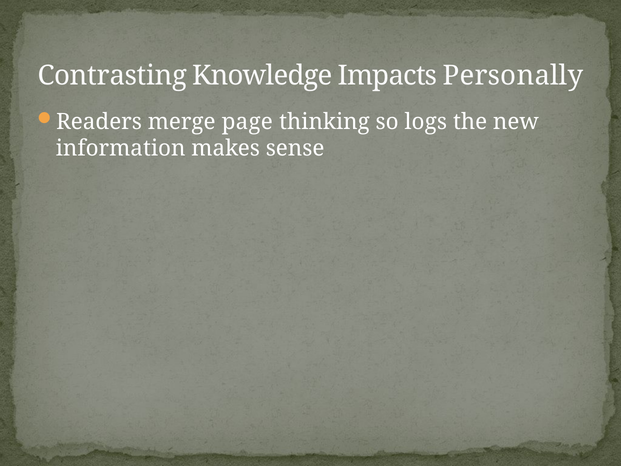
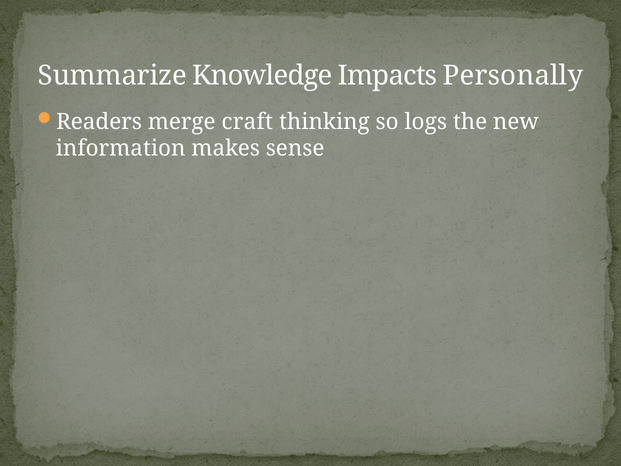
Contrasting: Contrasting -> Summarize
page: page -> craft
